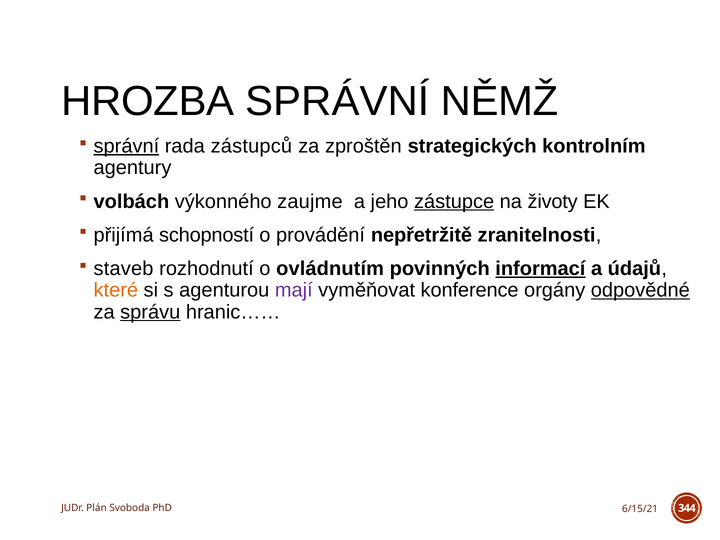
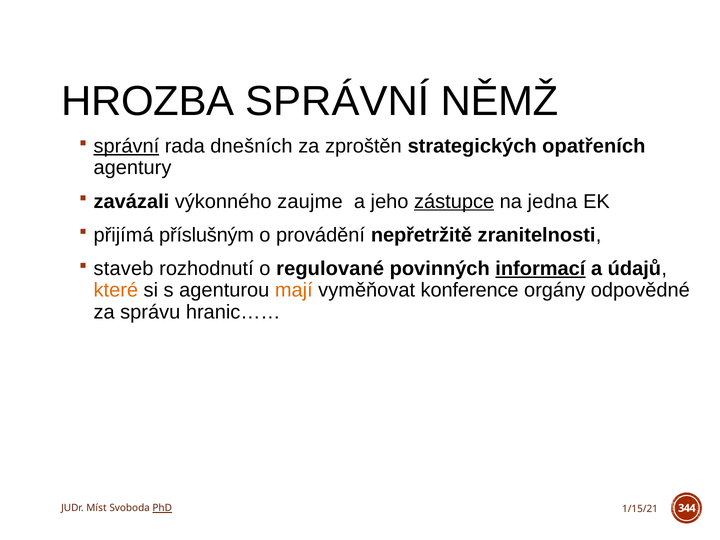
zástupců: zástupců -> dnešních
kontrolním: kontrolním -> opatřeních
volbách: volbách -> zavázali
životy: životy -> jedna
schopností: schopností -> příslušným
ovládnutím: ovládnutím -> regulované
mají colour: purple -> orange
odpovědné underline: present -> none
správu underline: present -> none
Plán: Plán -> Míst
PhD underline: none -> present
6/15/21: 6/15/21 -> 1/15/21
